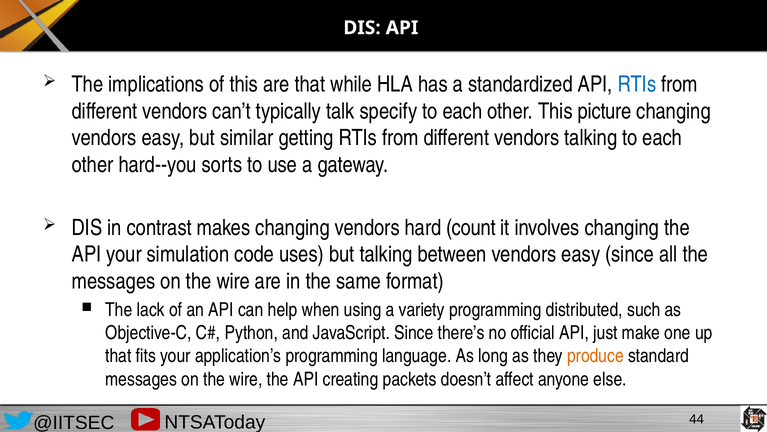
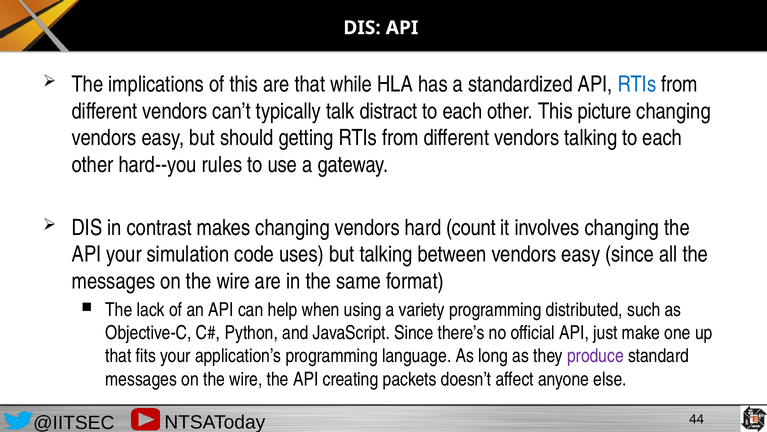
specify: specify -> distract
similar: similar -> should
sorts: sorts -> rules
produce colour: orange -> purple
